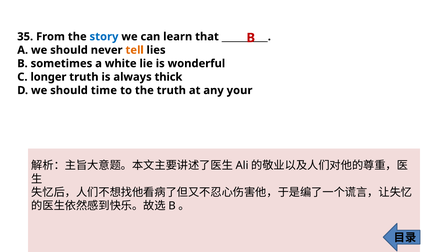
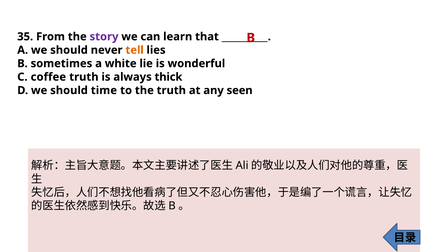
story colour: blue -> purple
longer: longer -> coffee
your: your -> seen
